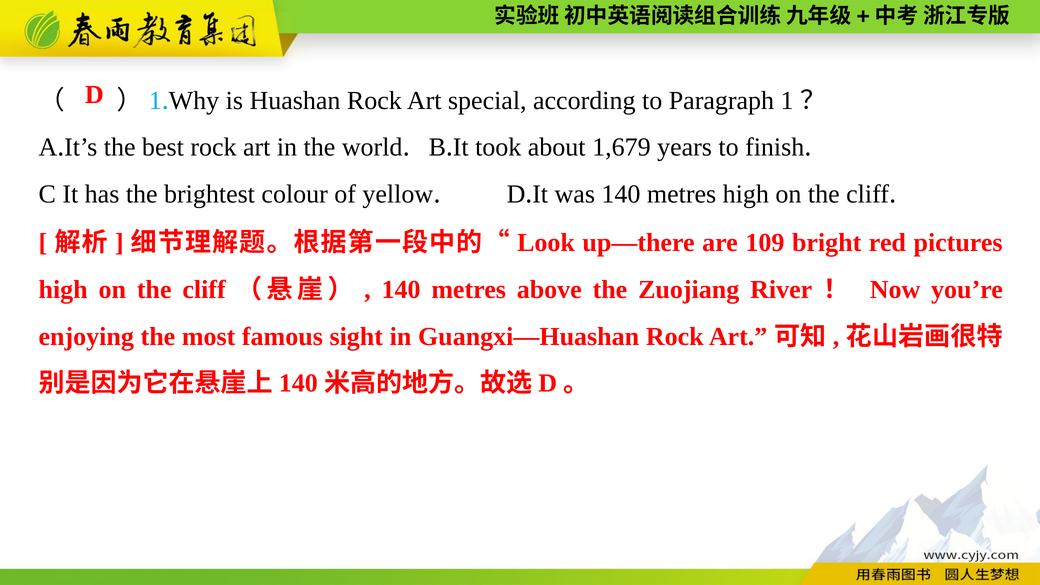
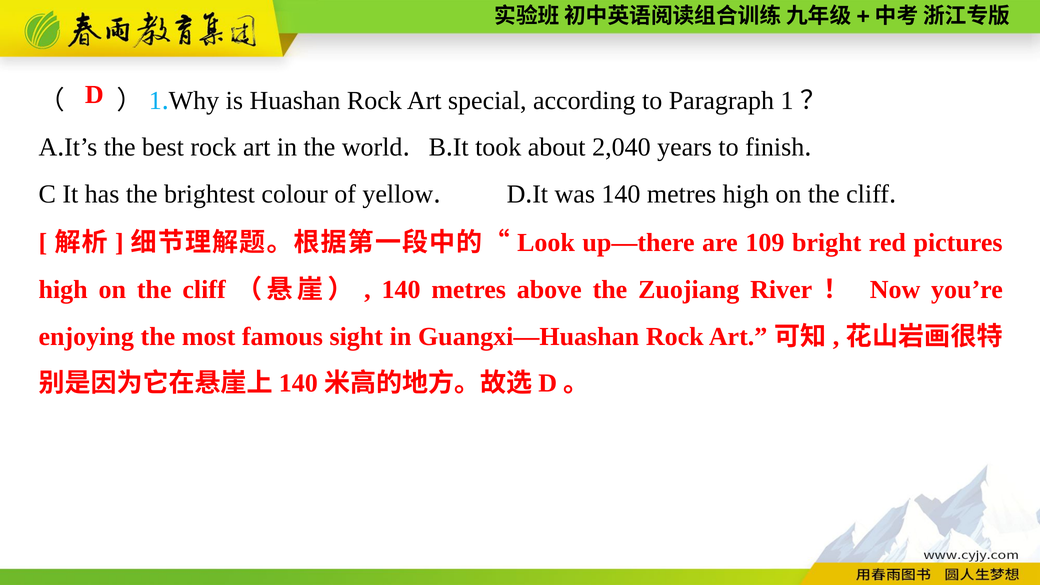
1,679: 1,679 -> 2,040
